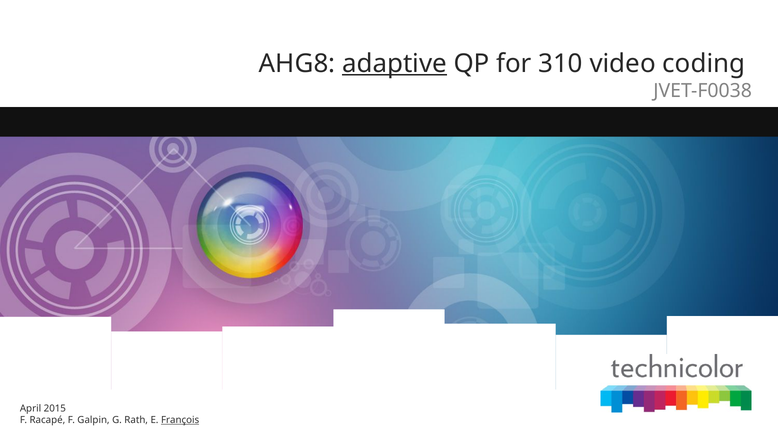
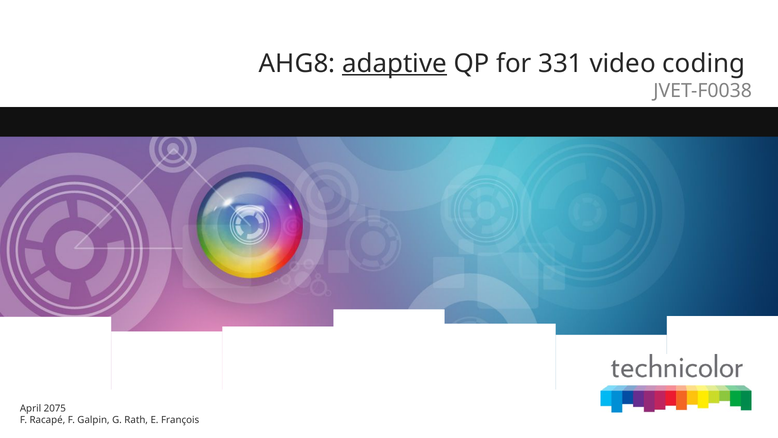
310: 310 -> 331
2015: 2015 -> 2075
François underline: present -> none
